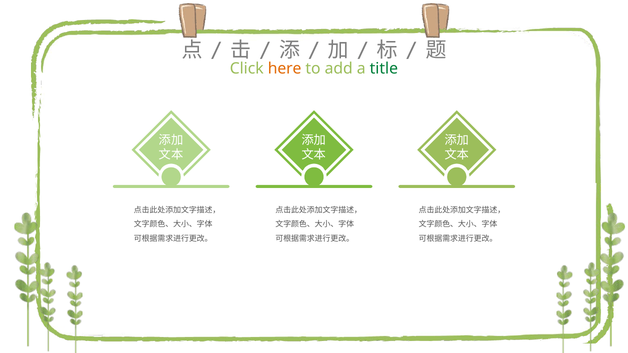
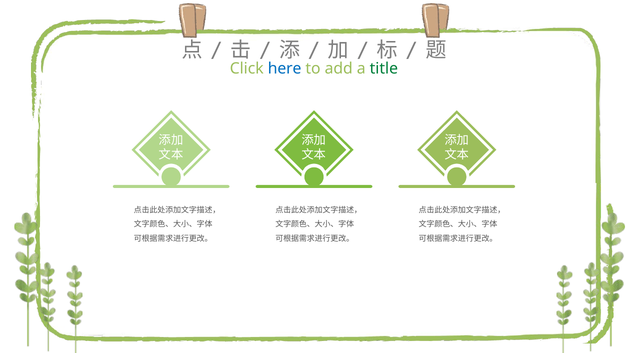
here colour: orange -> blue
